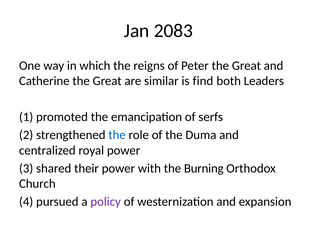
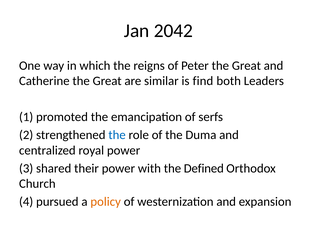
2083: 2083 -> 2042
Burning: Burning -> Defined
policy colour: purple -> orange
